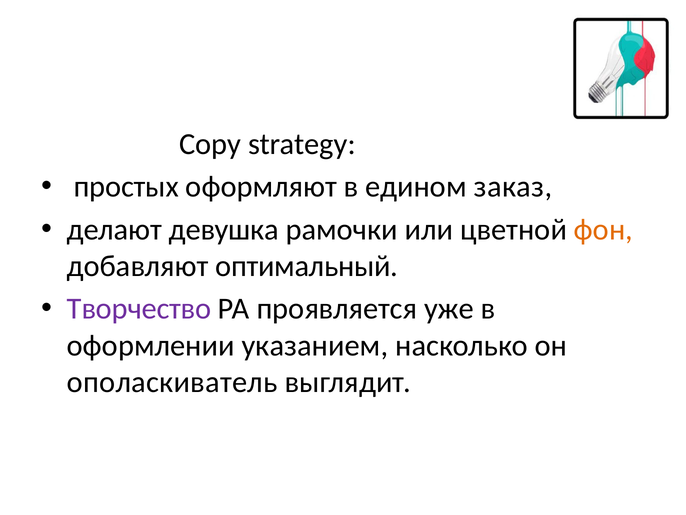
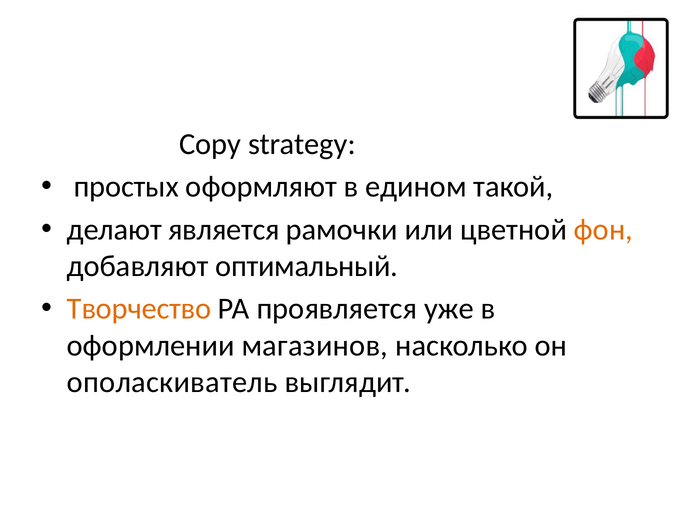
заказ: заказ -> такой
девушка: девушка -> является
Творчество colour: purple -> orange
указанием: указанием -> магазинов
